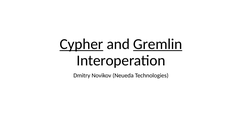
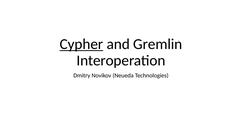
Gremlin underline: present -> none
